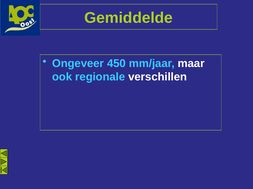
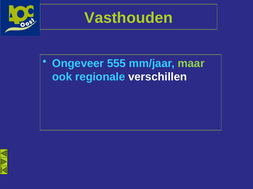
Gemiddelde: Gemiddelde -> Vasthouden
450: 450 -> 555
maar colour: white -> light green
